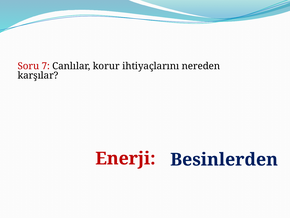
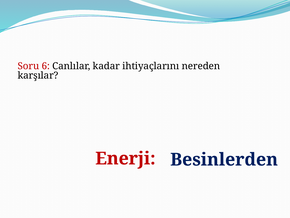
7: 7 -> 6
korur: korur -> kadar
